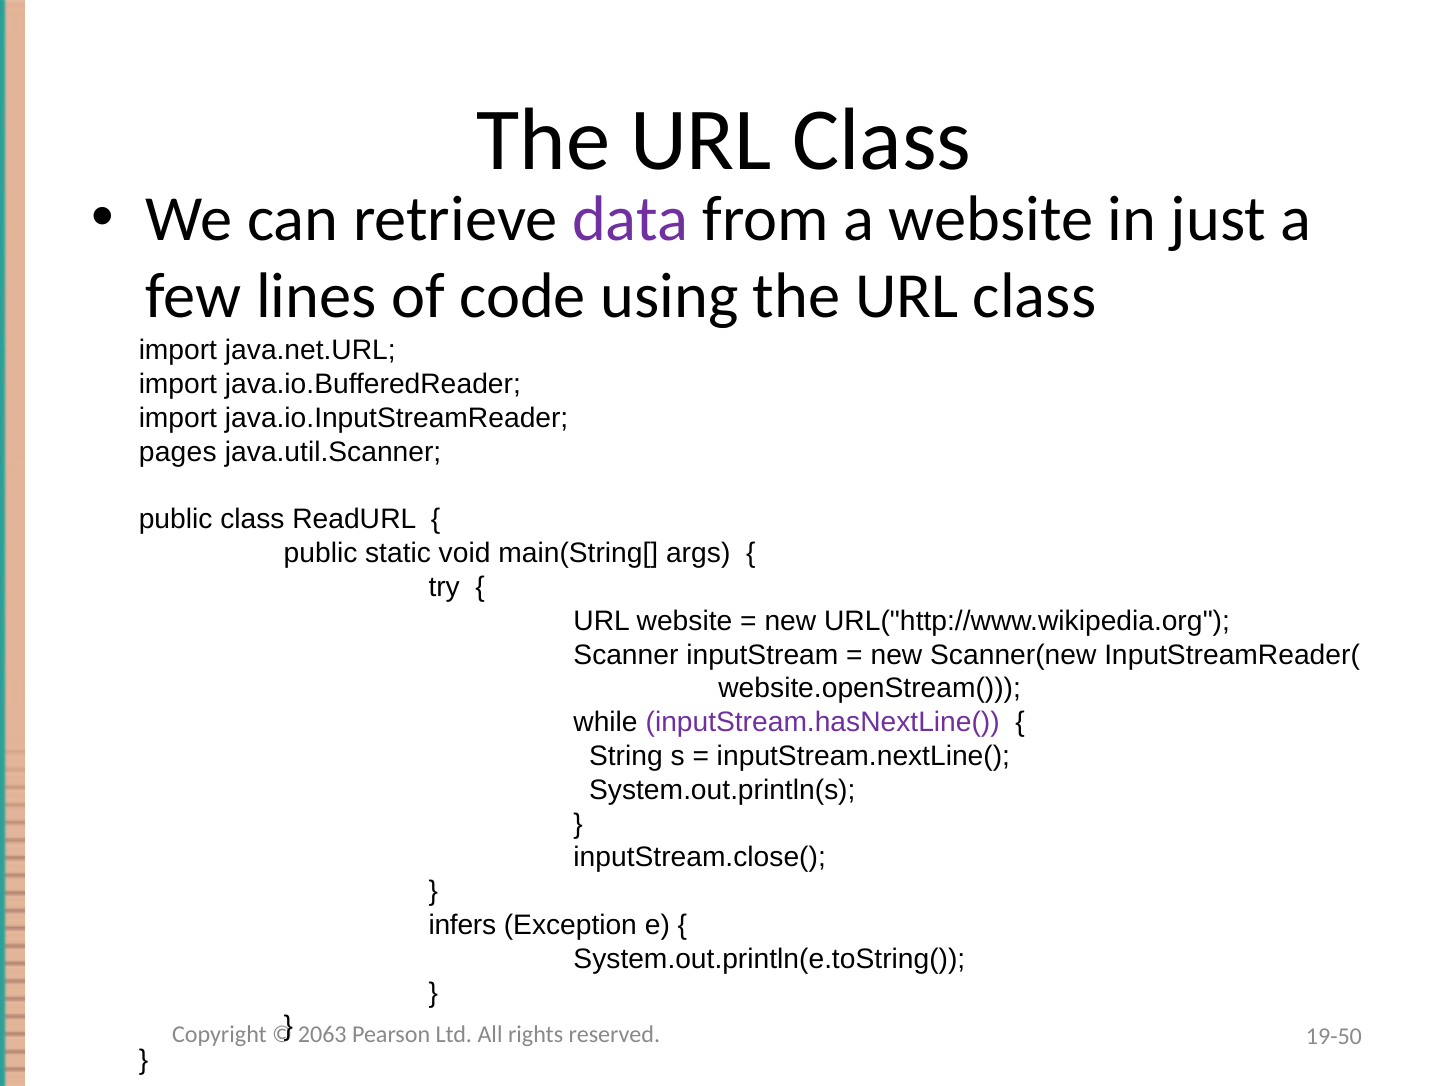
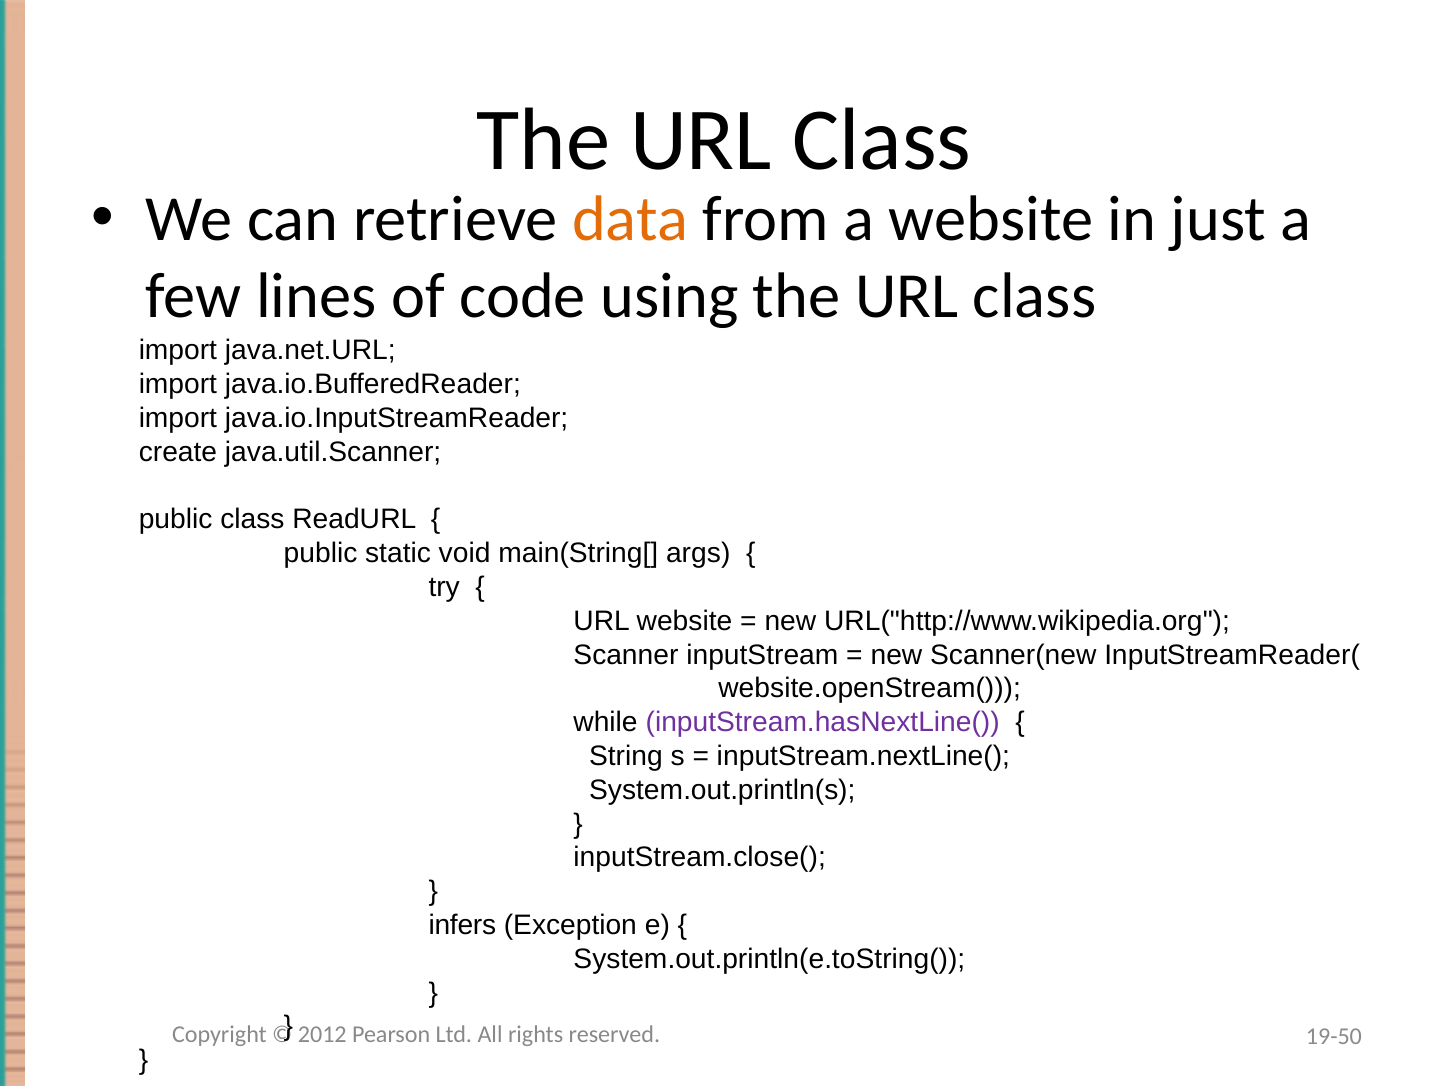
data colour: purple -> orange
pages: pages -> create
2063: 2063 -> 2012
